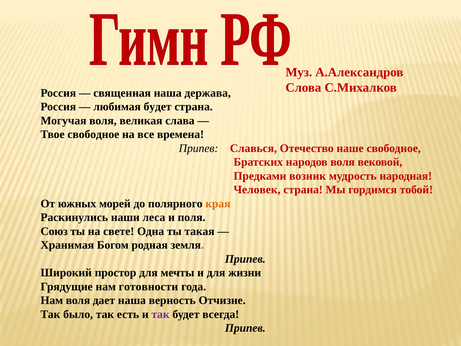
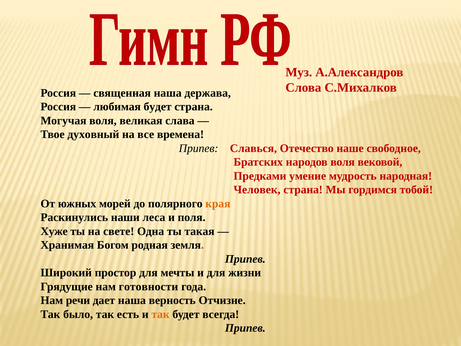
Твое свободное: свободное -> духовный
возник: возник -> умение
Союз: Союз -> Хуже
Нам воля: воля -> речи
так at (161, 314) colour: purple -> orange
